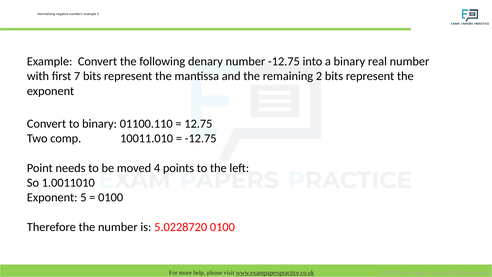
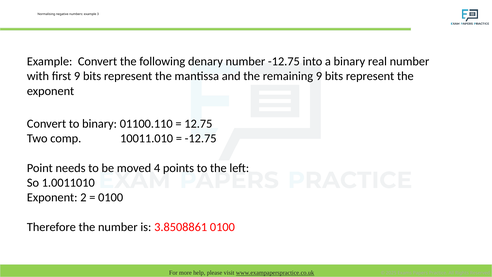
first 7: 7 -> 9
remaining 2: 2 -> 9
5: 5 -> 2
5.0228720: 5.0228720 -> 3.8508861
